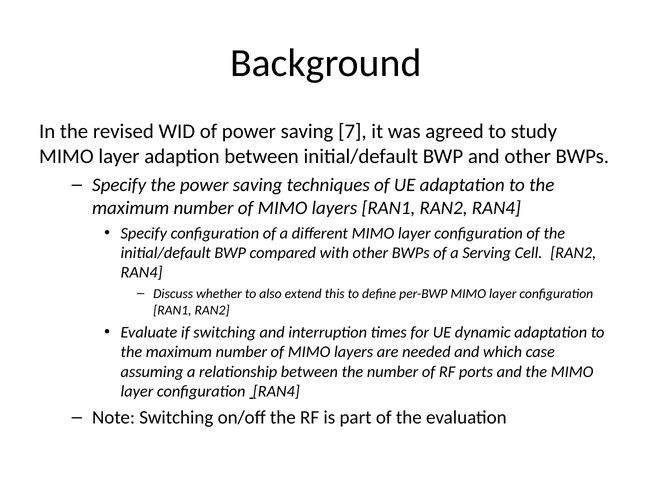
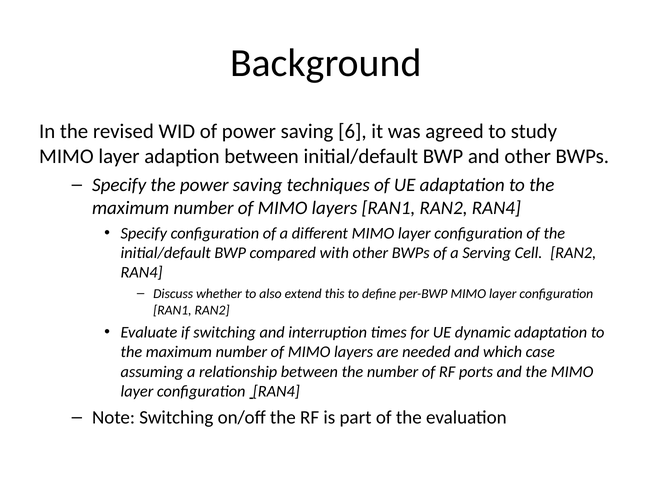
7: 7 -> 6
